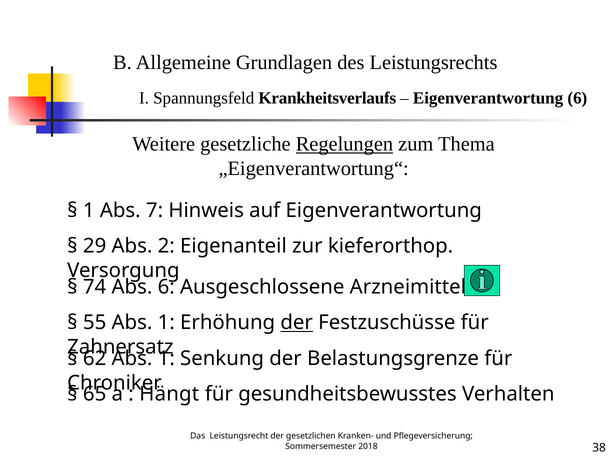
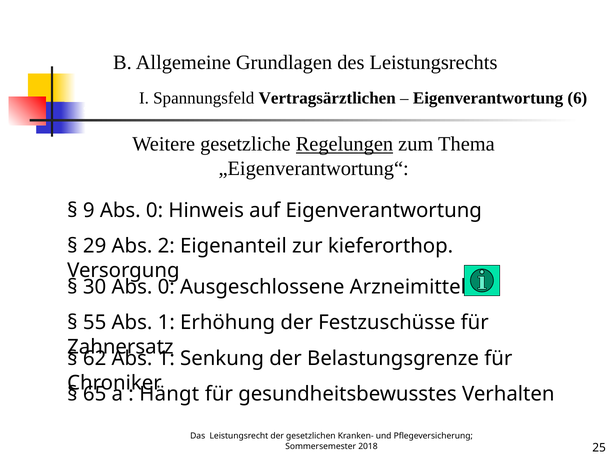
Krankheitsverlaufs: Krankheitsverlaufs -> Vertragsärztlichen
1 at (89, 210): 1 -> 9
7 at (155, 210): 7 -> 0
74: 74 -> 30
6 at (166, 287): 6 -> 0
der at (297, 323) underline: present -> none
38: 38 -> 25
